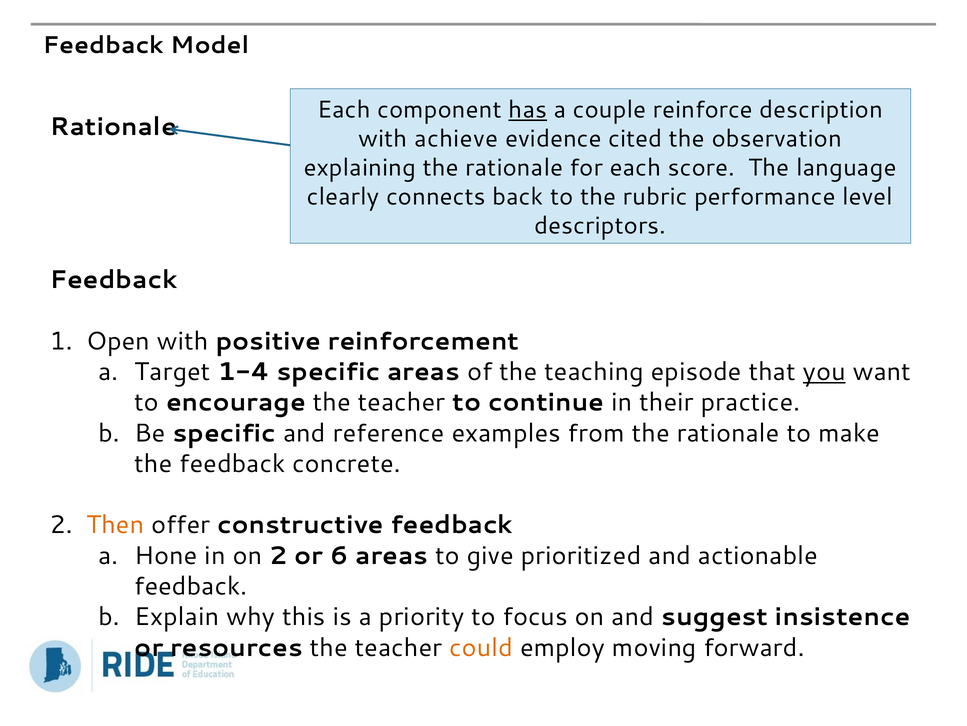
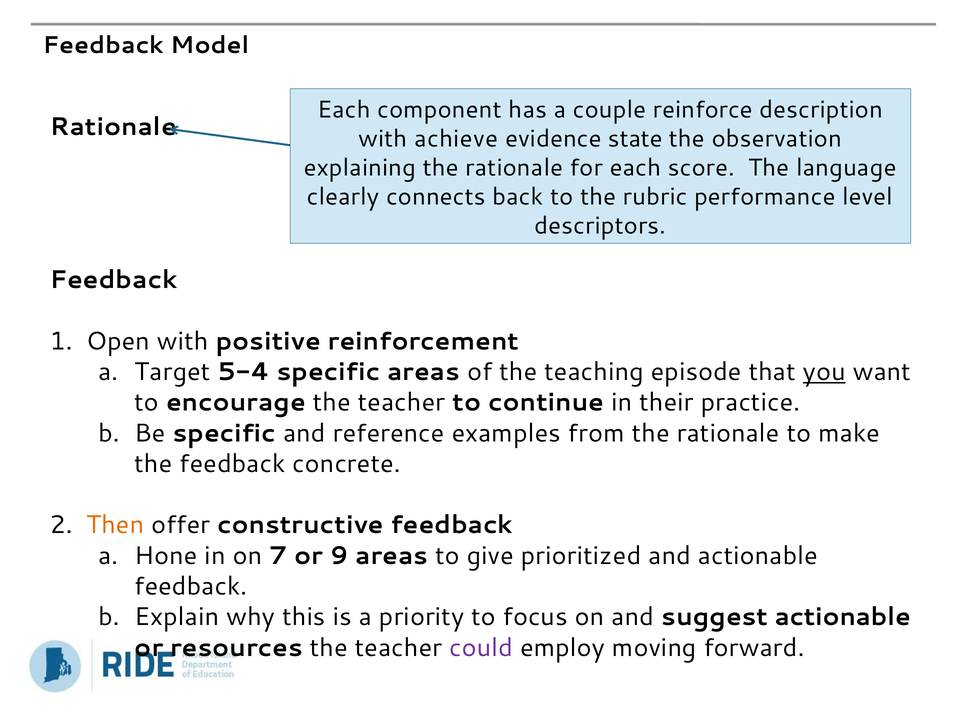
has underline: present -> none
cited: cited -> state
1-4: 1-4 -> 5-4
on 2: 2 -> 7
6: 6 -> 9
suggest insistence: insistence -> actionable
could colour: orange -> purple
